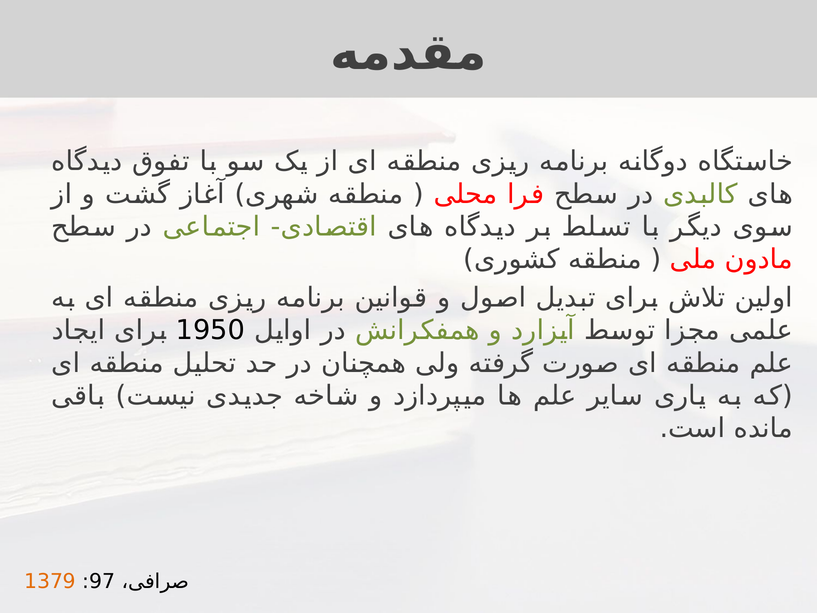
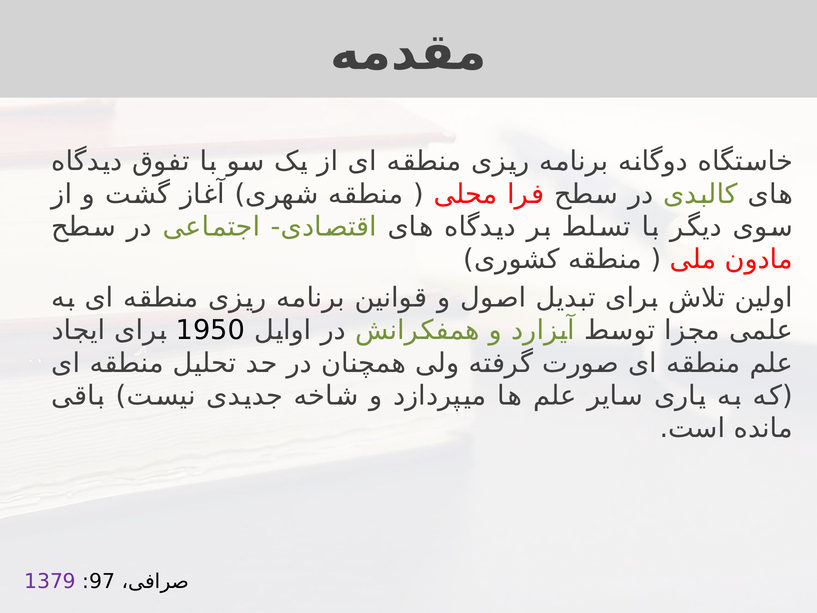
1379 colour: orange -> purple
